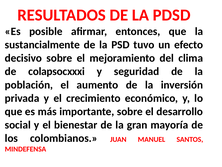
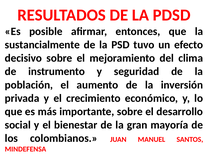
colapsocxxxi: colapsocxxxi -> instrumento
